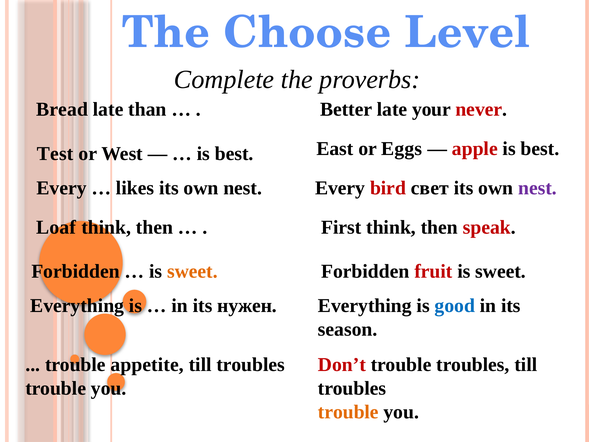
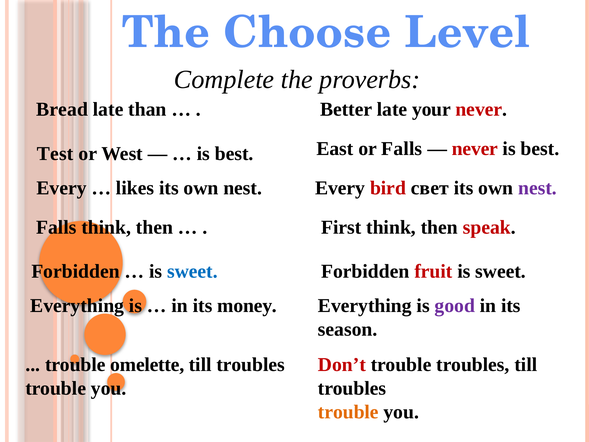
or Eggs: Eggs -> Falls
apple at (475, 149): apple -> never
Loaf at (56, 227): Loaf -> Falls
sweet at (192, 271) colour: orange -> blue
нужен: нужен -> money
good colour: blue -> purple
appetite: appetite -> omelette
